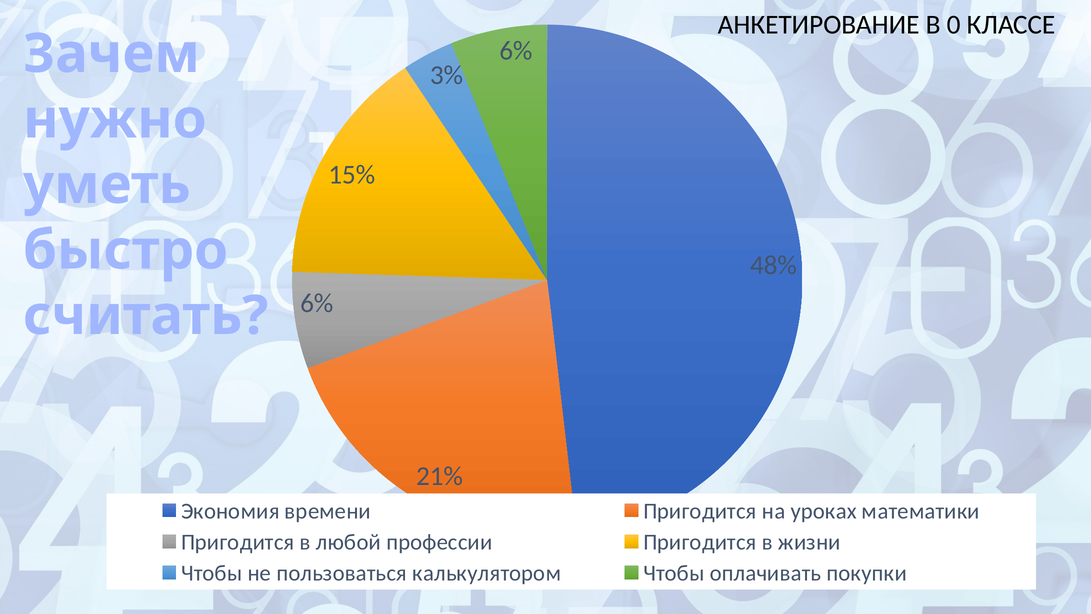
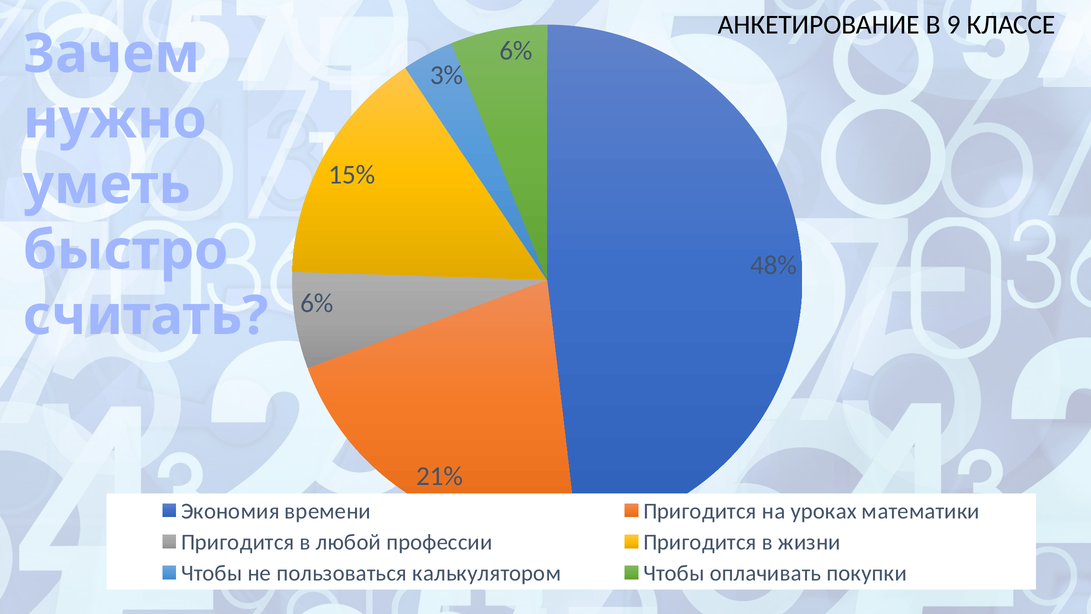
0: 0 -> 9
